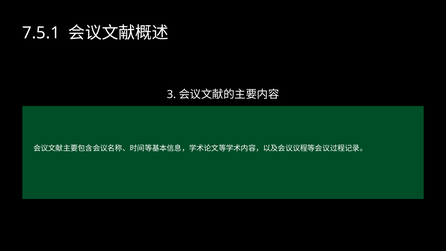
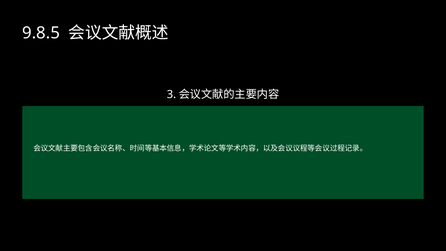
7.5.1: 7.5.1 -> 9.8.5
